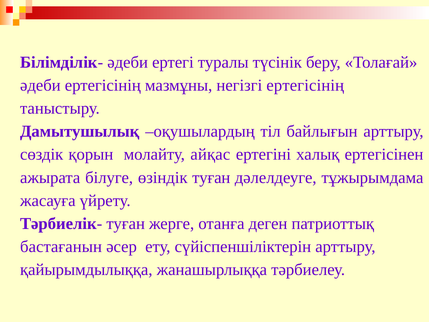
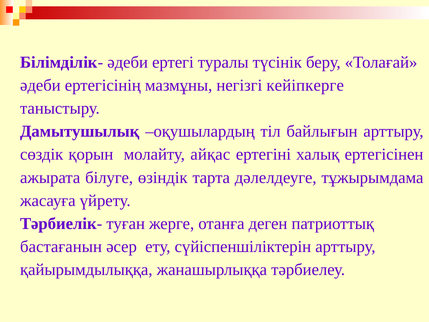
негізгі ертегісінің: ертегісінің -> кейіпкерге
өзіндік туған: туған -> тарта
